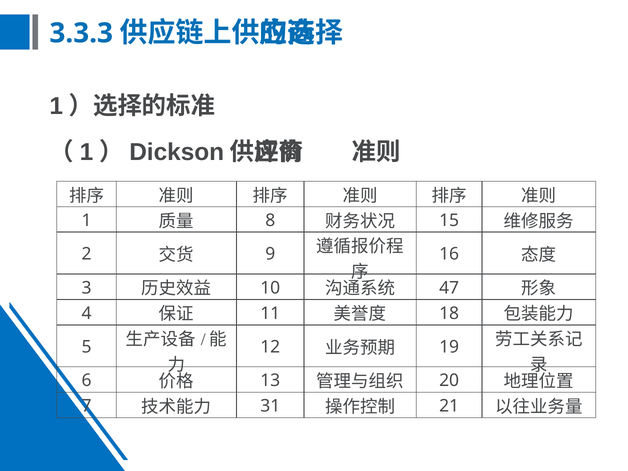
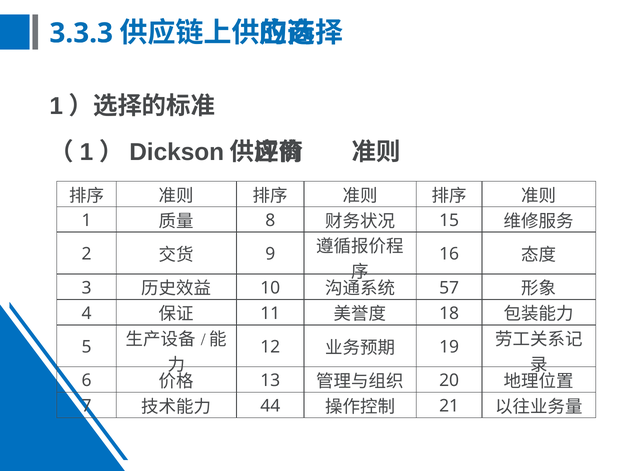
47: 47 -> 57
31: 31 -> 44
